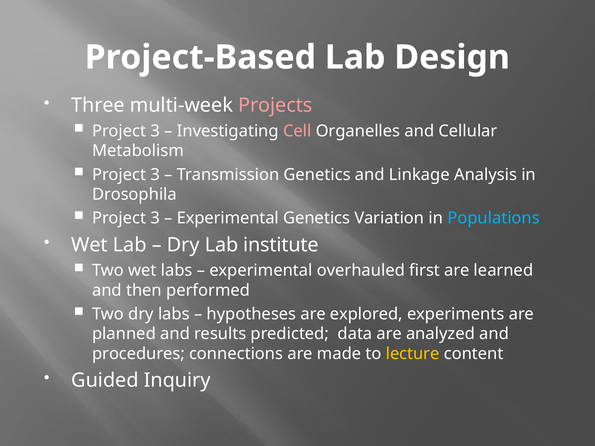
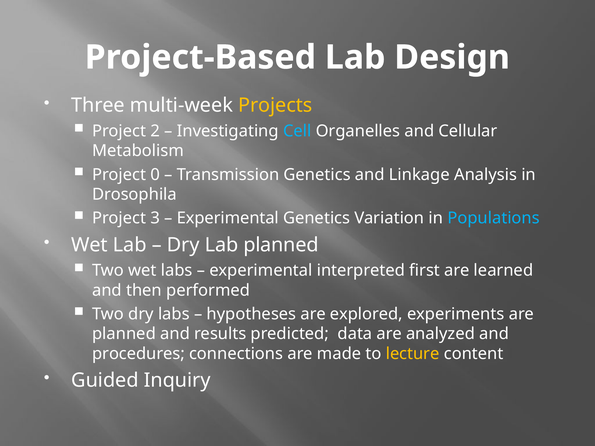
Projects colour: pink -> yellow
3 at (155, 131): 3 -> 2
Cell colour: pink -> light blue
3 at (155, 175): 3 -> 0
Lab institute: institute -> planned
overhauled: overhauled -> interpreted
